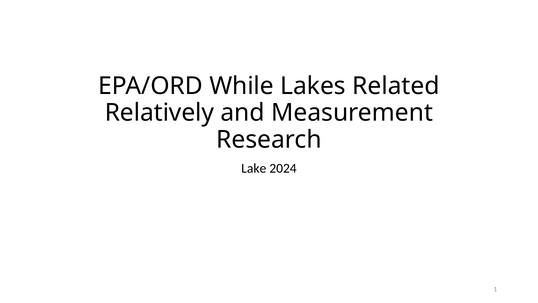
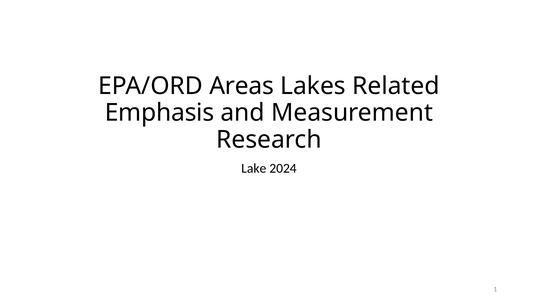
While: While -> Areas
Relatively: Relatively -> Emphasis
